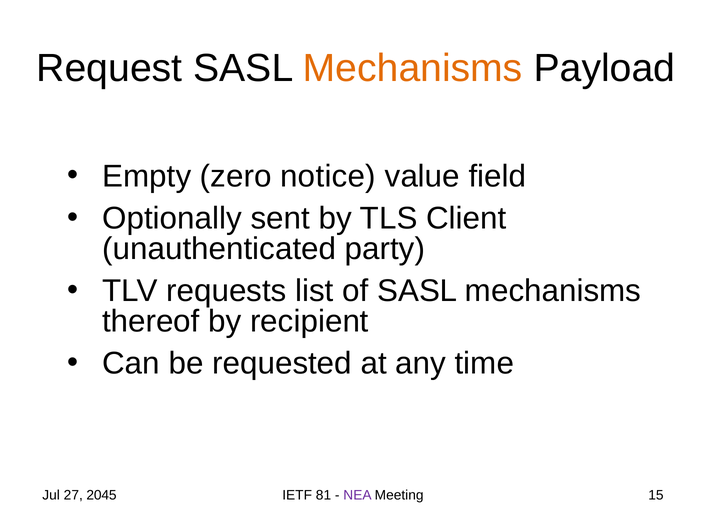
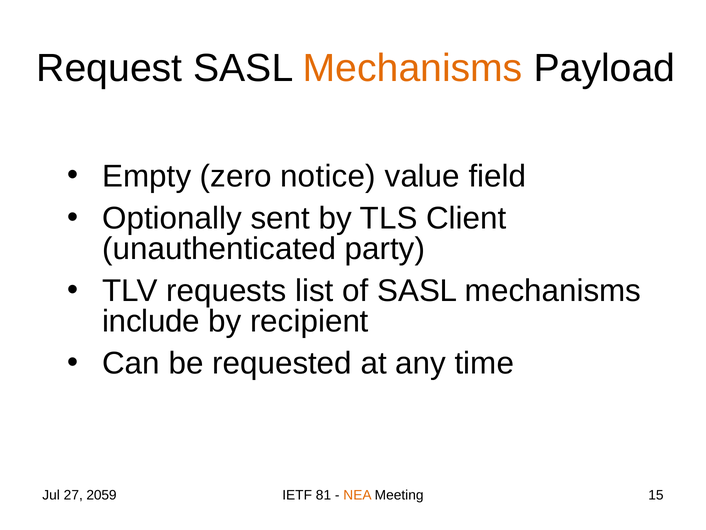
thereof: thereof -> include
2045: 2045 -> 2059
NEA colour: purple -> orange
